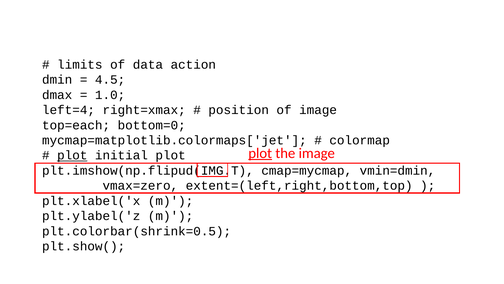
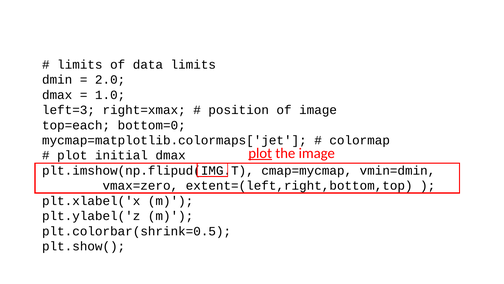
data action: action -> limits
4.5: 4.5 -> 2.0
left=4: left=4 -> left=3
plot at (72, 155) underline: present -> none
initial plot: plot -> dmax
